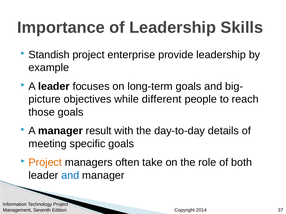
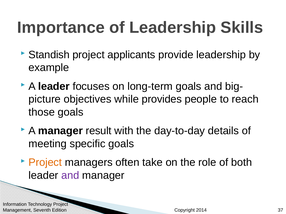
enterprise: enterprise -> applicants
different: different -> provides
and at (70, 176) colour: blue -> purple
